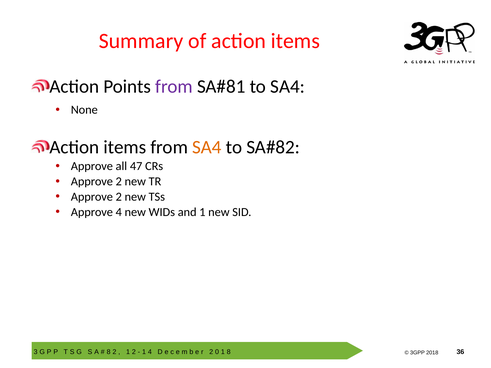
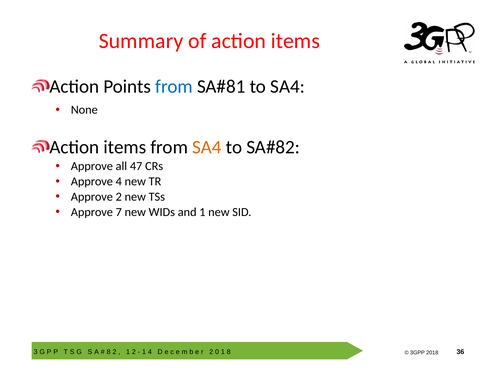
from at (174, 87) colour: purple -> blue
2 at (119, 182): 2 -> 4
Approve 4: 4 -> 7
